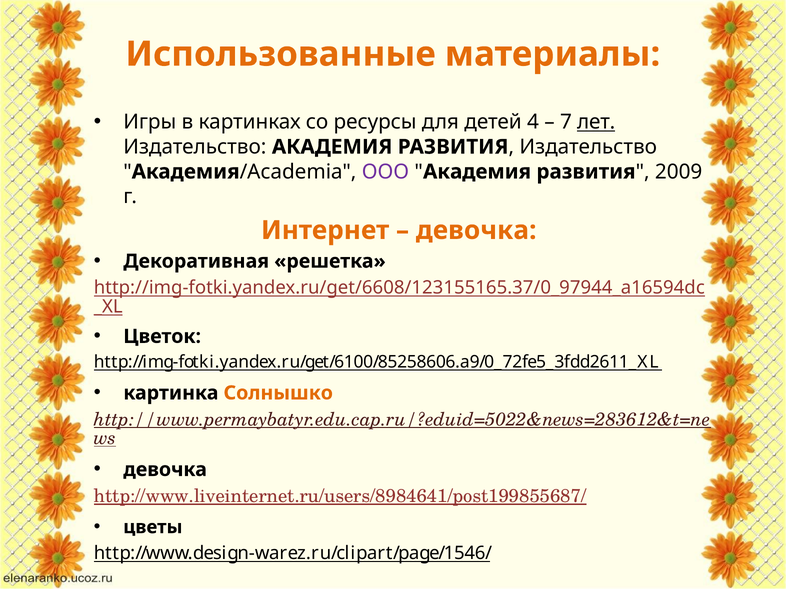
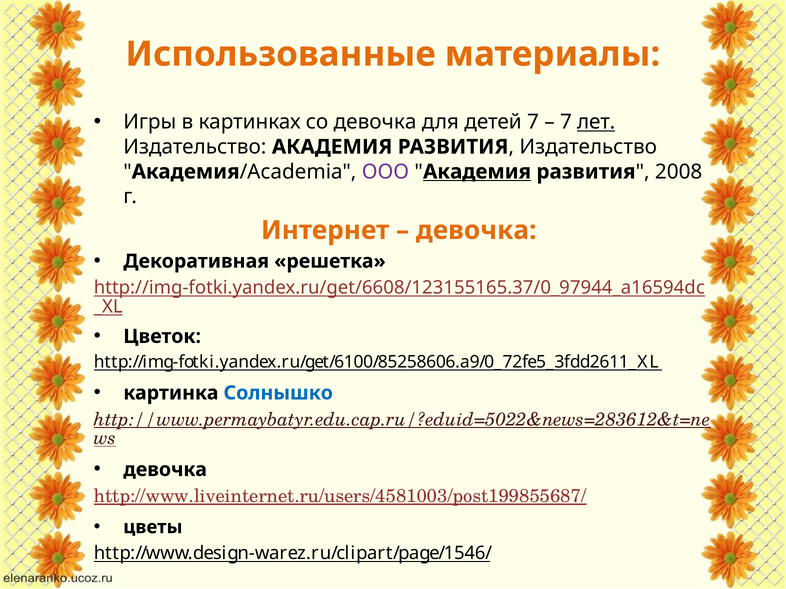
со ресурсы: ресурсы -> девочка
детей 4: 4 -> 7
Академия at (477, 172) underline: none -> present
2009: 2009 -> 2008
Солнышко colour: orange -> blue
http://www.liveinternet.ru/users/8984641/post199855687/: http://www.liveinternet.ru/users/8984641/post199855687/ -> http://www.liveinternet.ru/users/4581003/post199855687/
